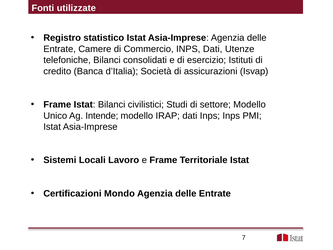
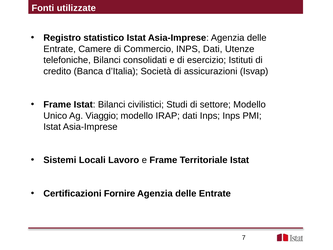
Intende: Intende -> Viaggio
Mondo: Mondo -> Fornire
